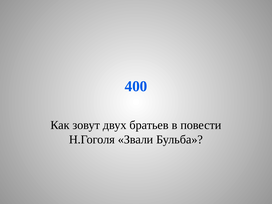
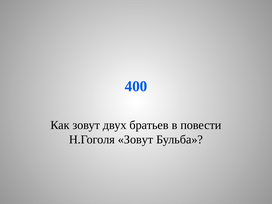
Н.Гоголя Звали: Звали -> Зовут
